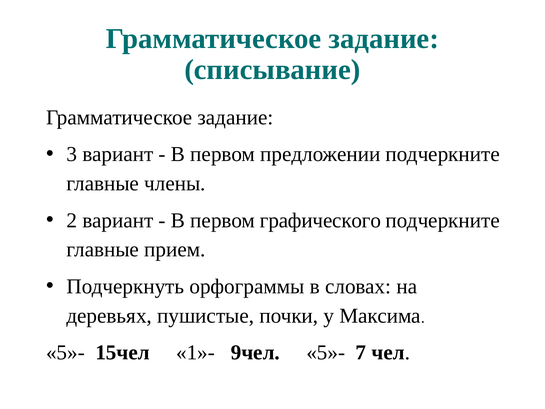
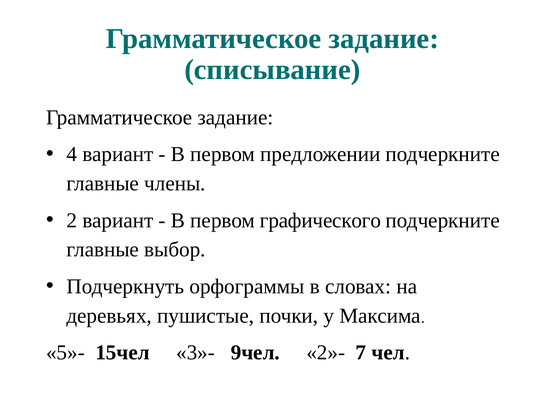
3: 3 -> 4
прием: прием -> выбор
1»-: 1»- -> 3»-
9чел 5»-: 5»- -> 2»-
